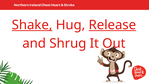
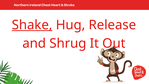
Release underline: present -> none
